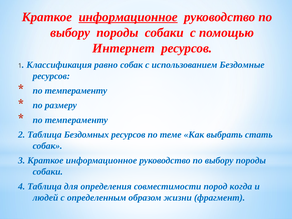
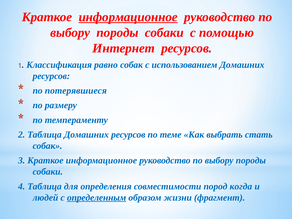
использованием Бездомные: Бездомные -> Домашних
темпераменту at (76, 91): темпераменту -> потерявшиеся
Таблица Бездомных: Бездомных -> Домашних
определенным underline: none -> present
